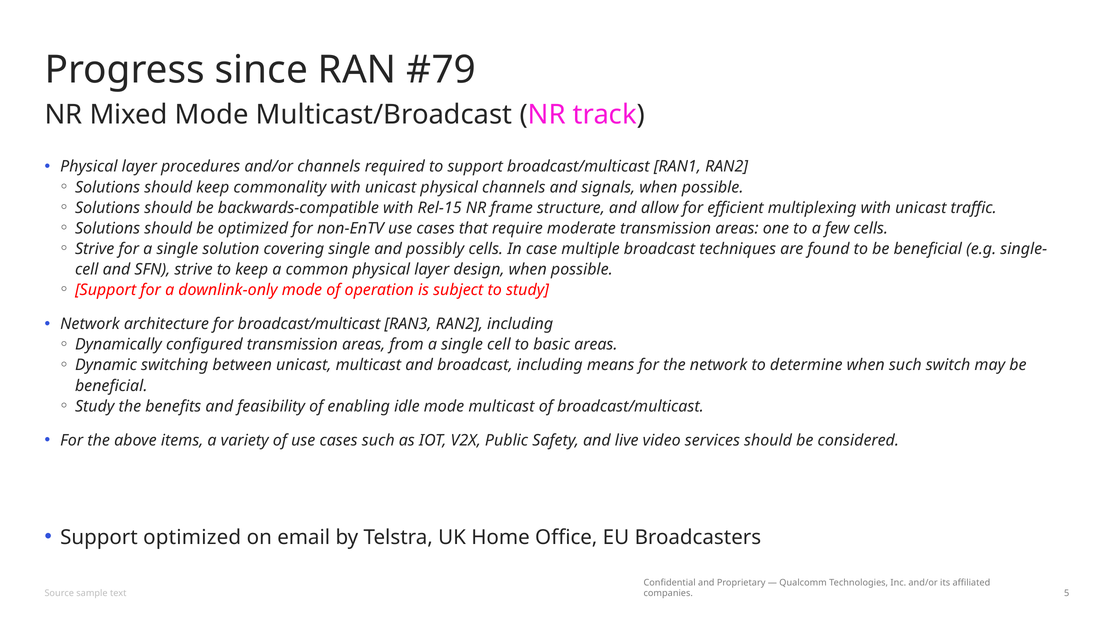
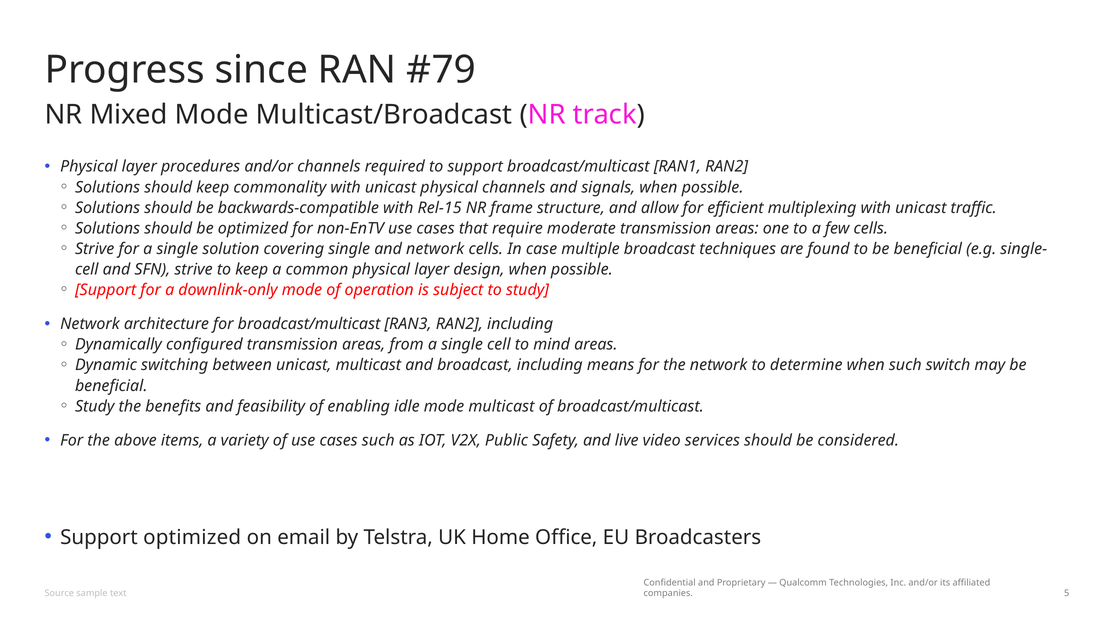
and possibly: possibly -> network
basic: basic -> mind
